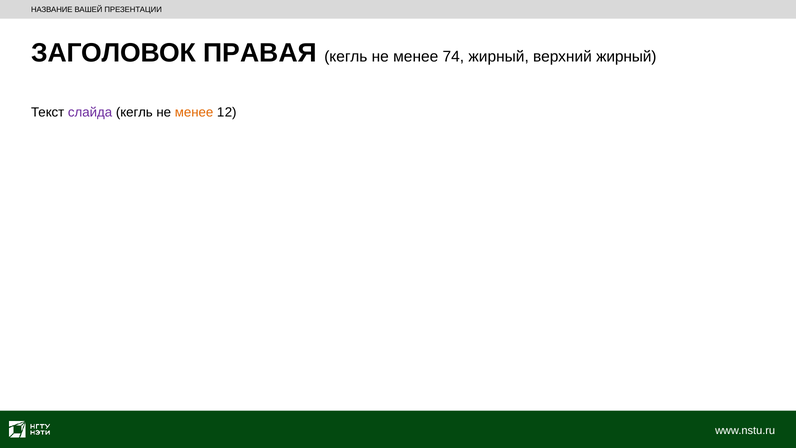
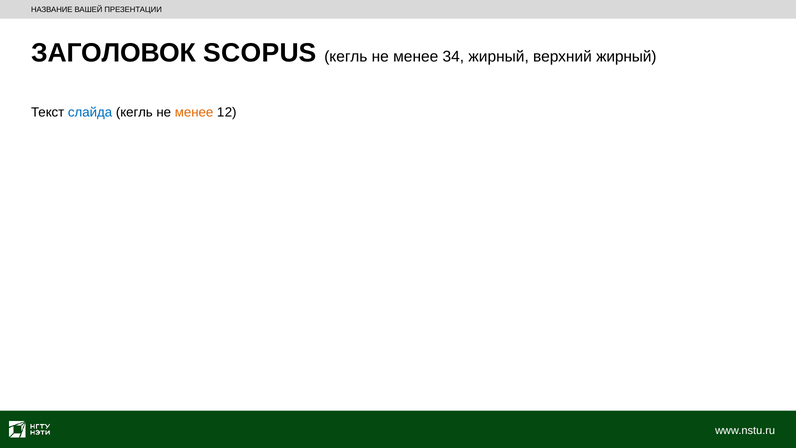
ПРАВАЯ: ПРАВАЯ -> SCOPUS
74: 74 -> 34
слайда colour: purple -> blue
